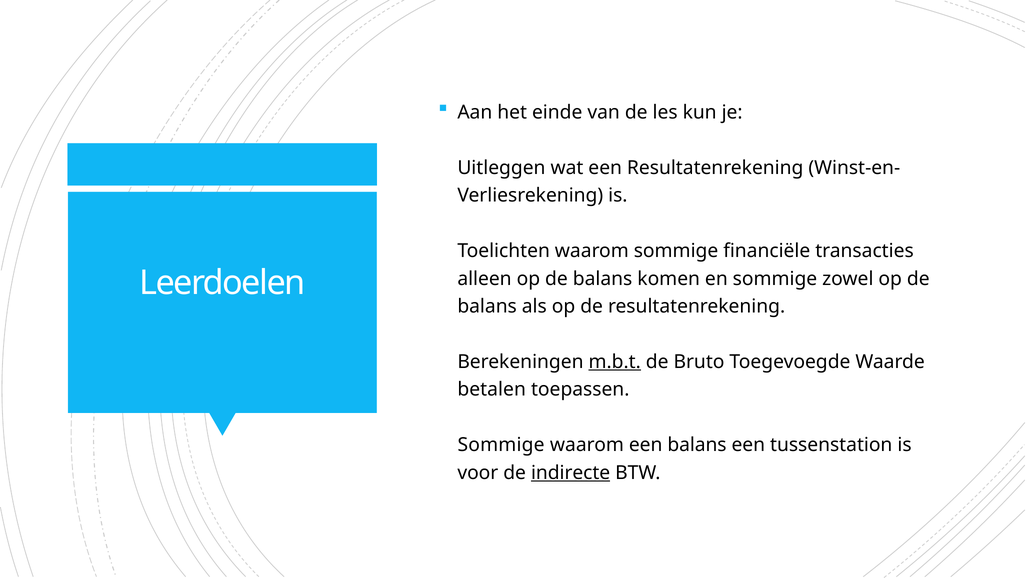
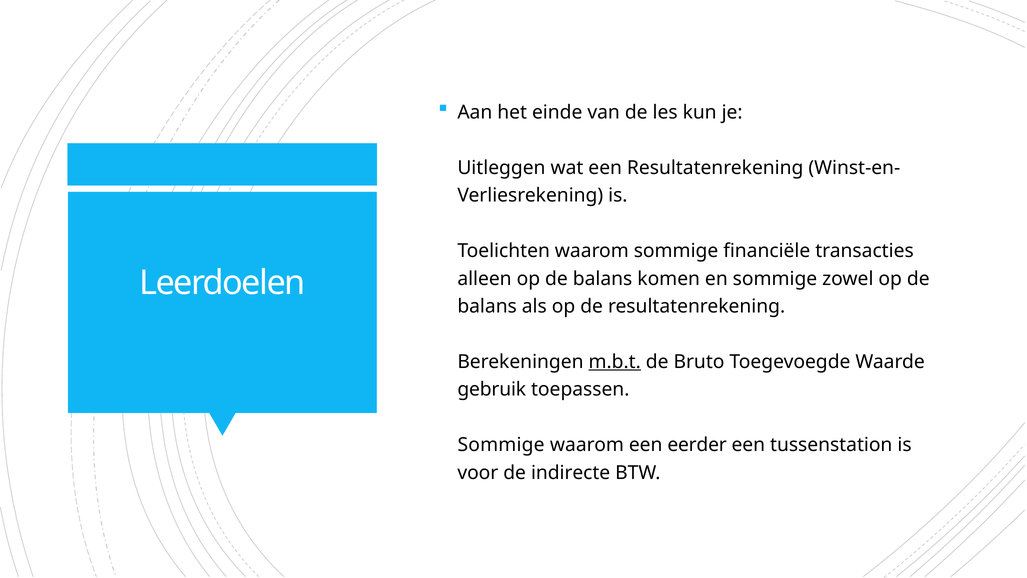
betalen: betalen -> gebruik
een balans: balans -> eerder
indirecte underline: present -> none
